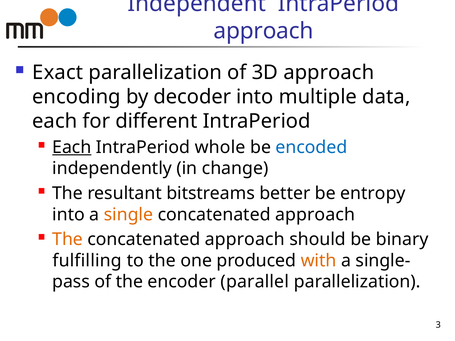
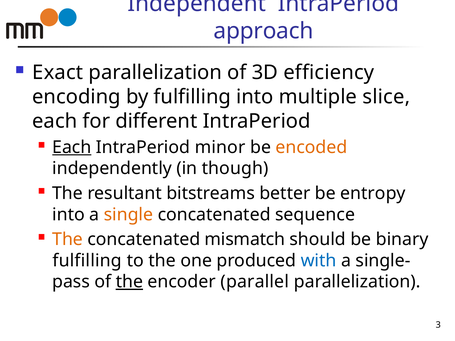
3D approach: approach -> efficiency
by decoder: decoder -> fulfilling
data: data -> slice
whole: whole -> minor
encoded colour: blue -> orange
change: change -> though
approach at (315, 215): approach -> sequence
approach at (245, 239): approach -> mismatch
with colour: orange -> blue
the at (129, 282) underline: none -> present
